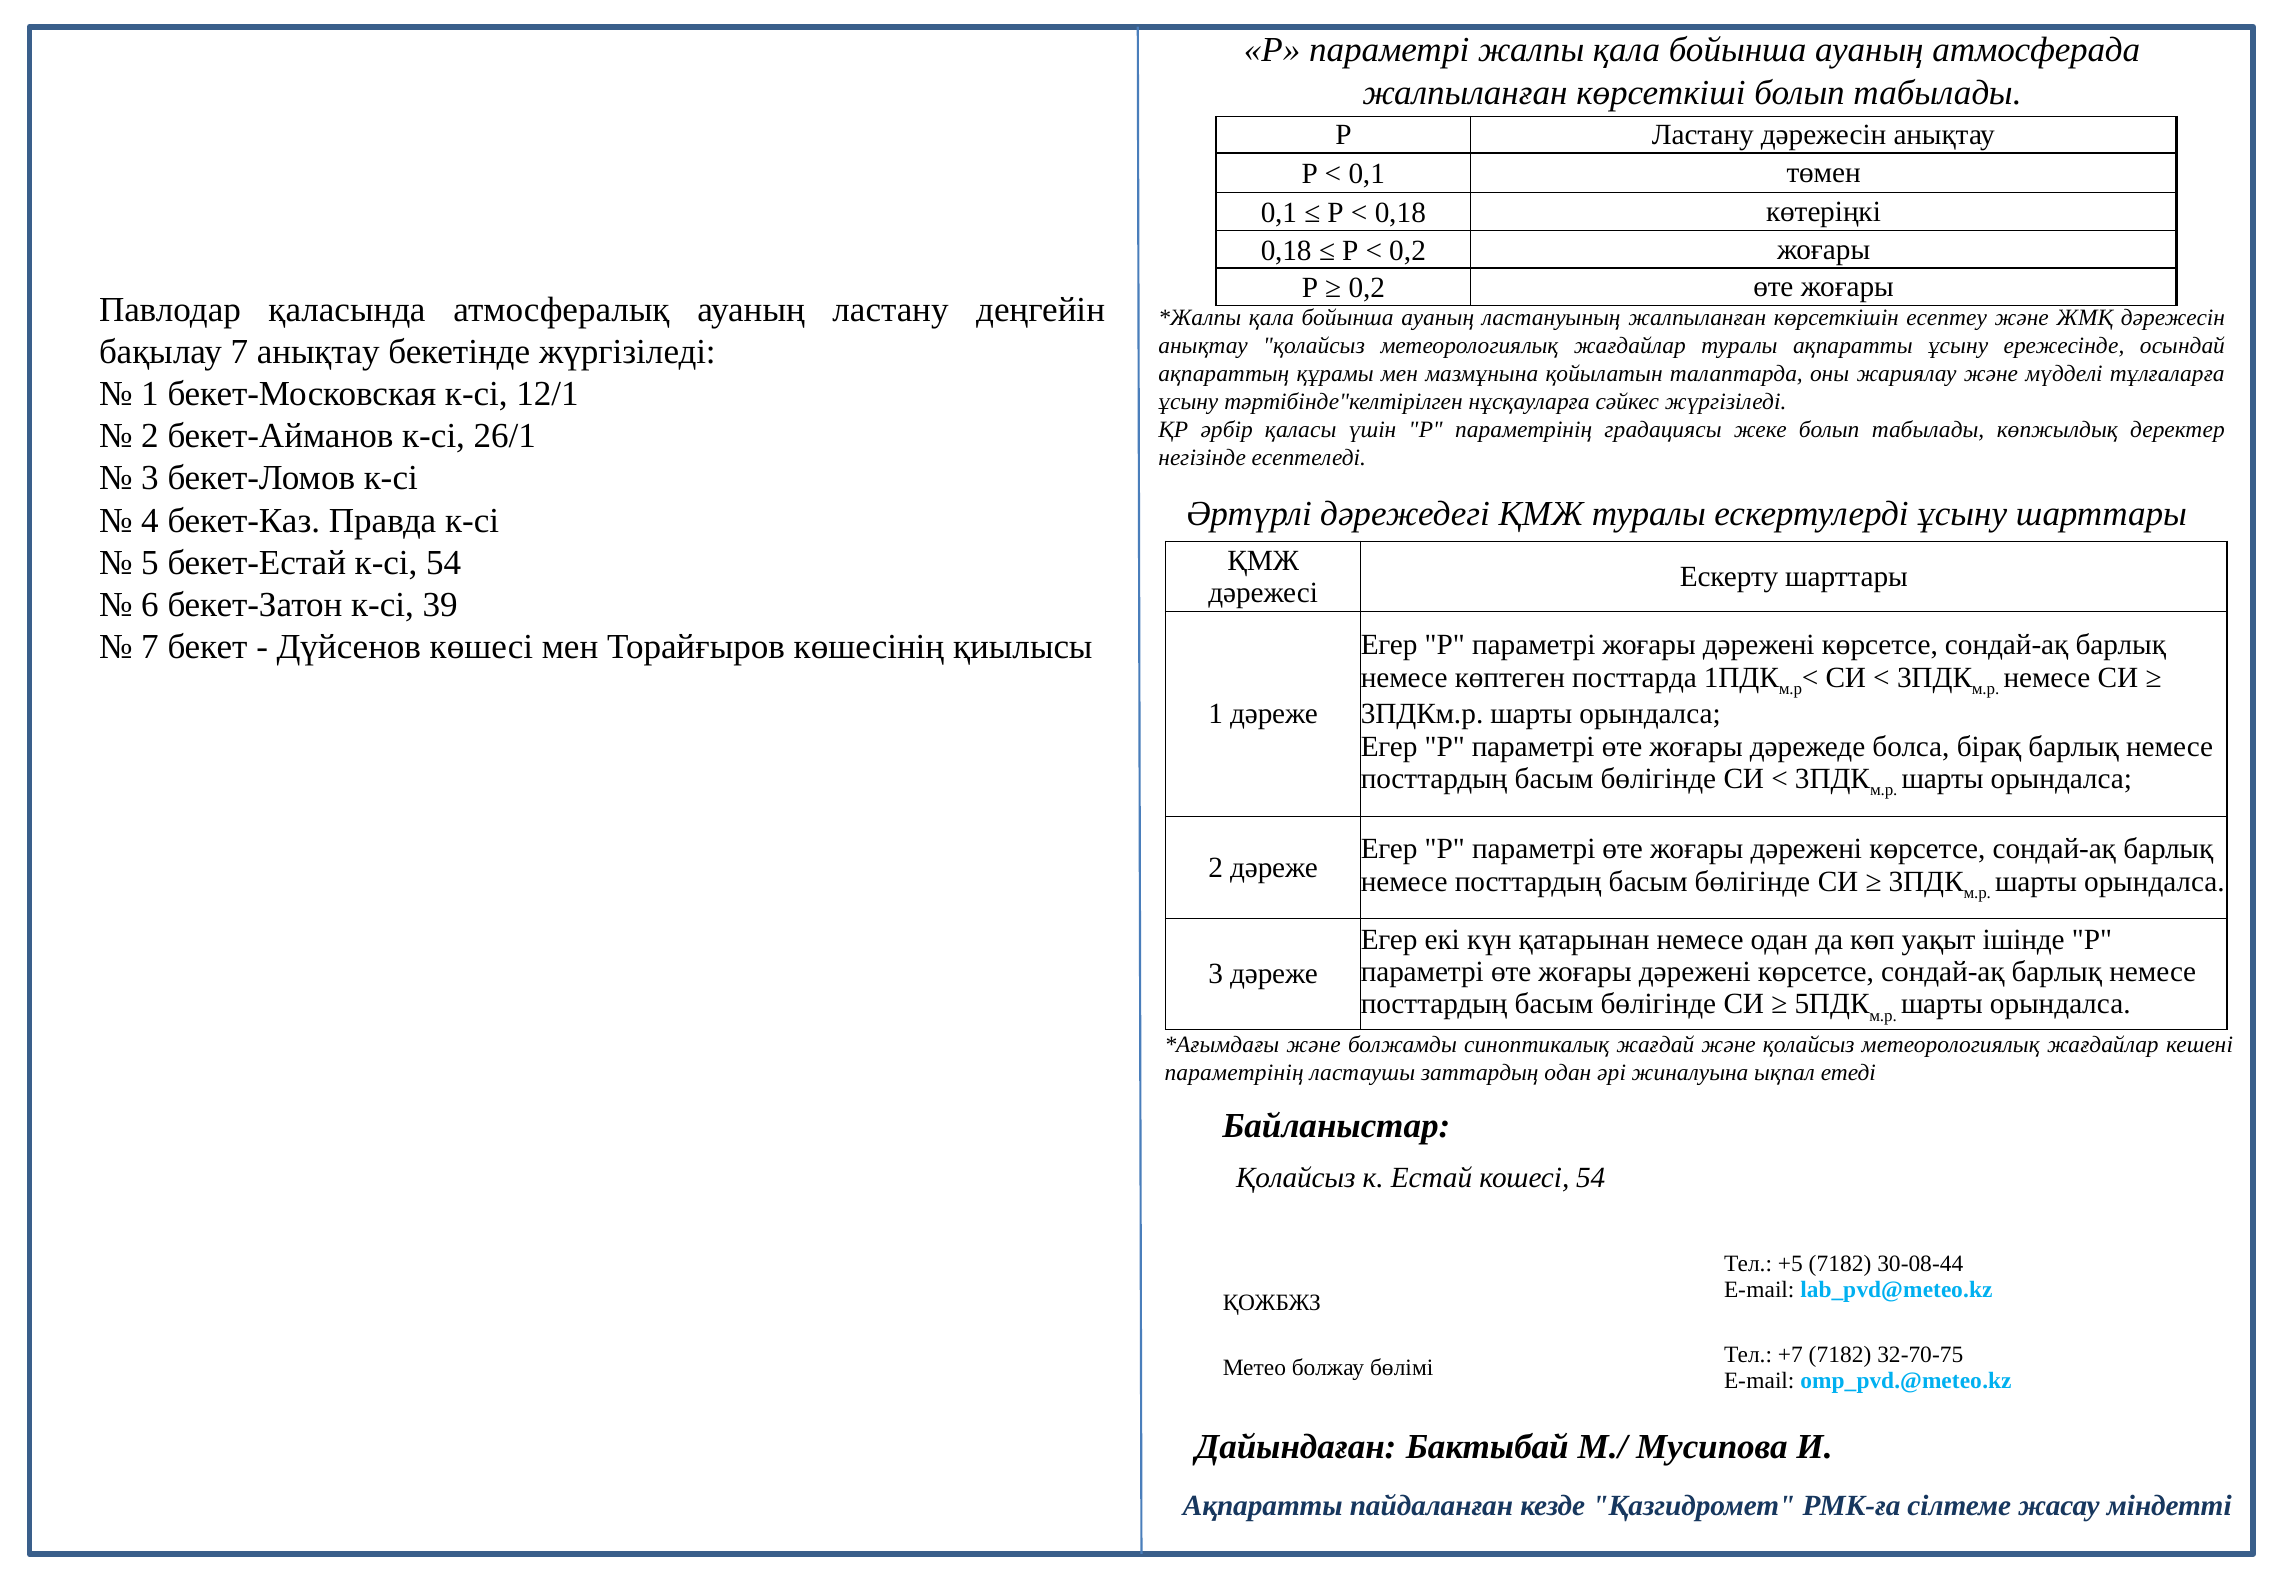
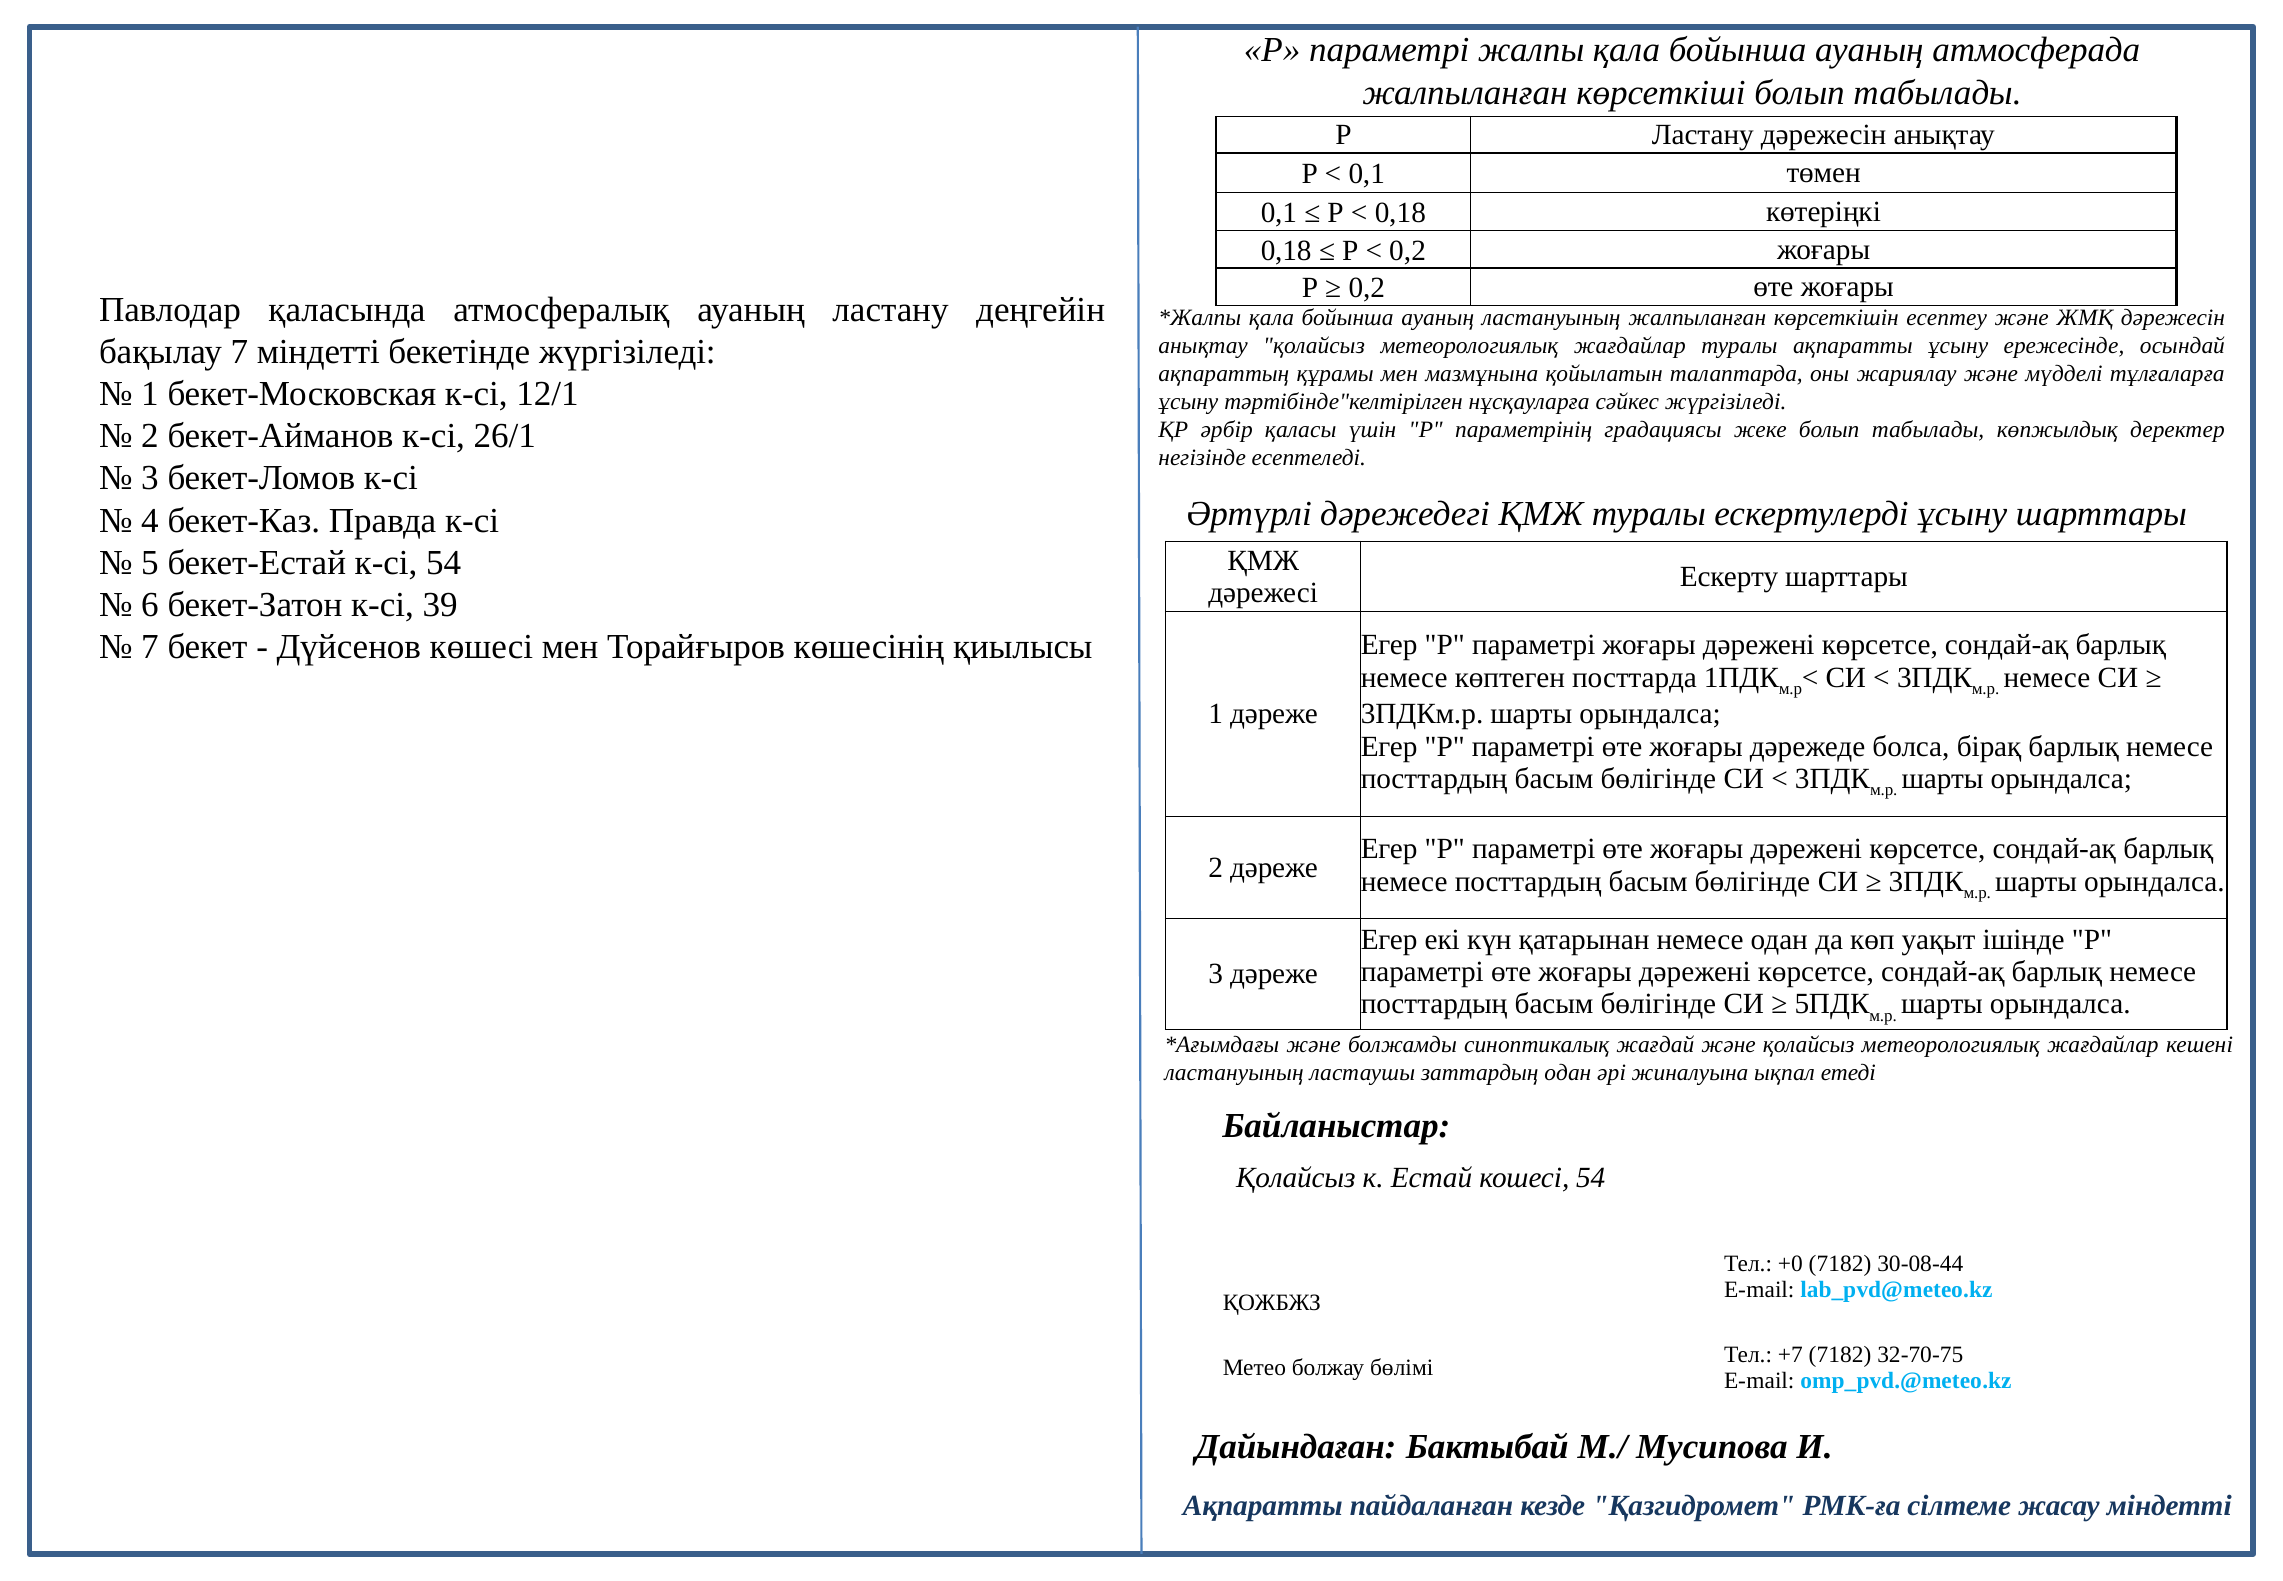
7 анықтау: анықтау -> міндетті
параметрінің at (1234, 1072): параметрінің -> ластануының
+5: +5 -> +0
